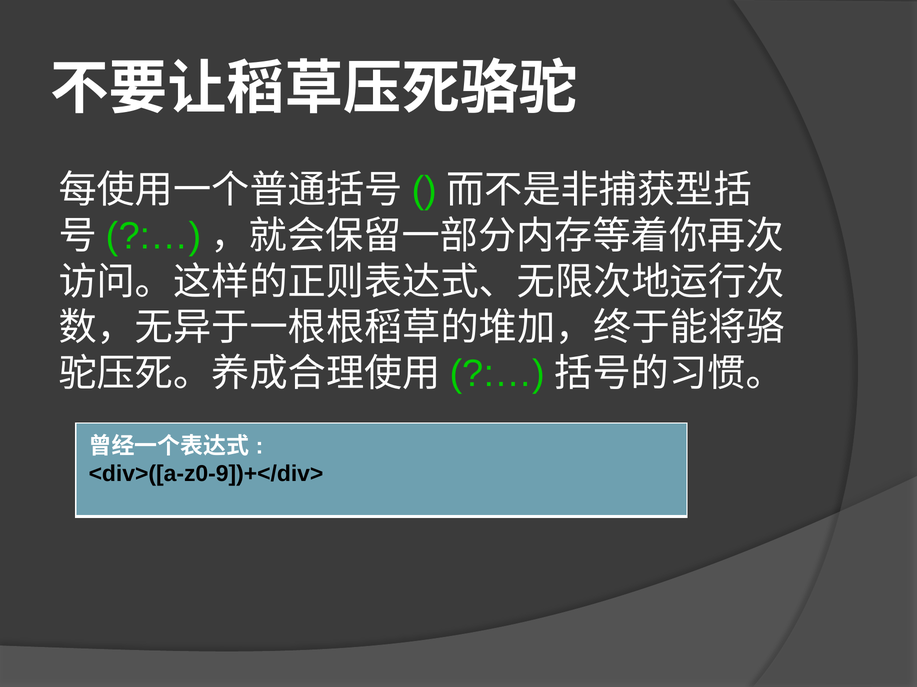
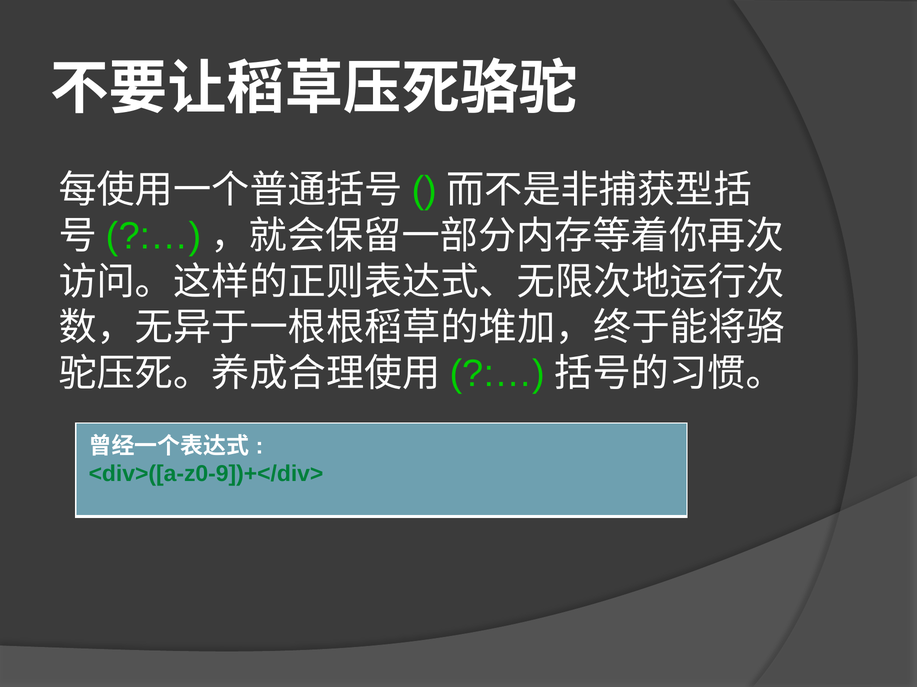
<div>([a-z0-9])+</div> colour: black -> green
